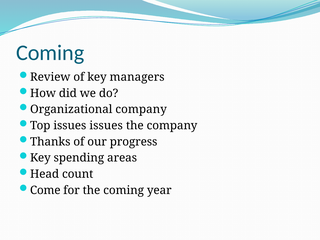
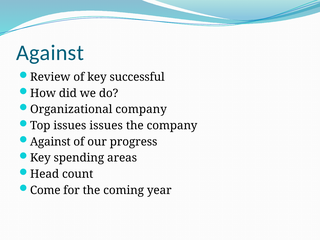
Coming at (50, 53): Coming -> Against
managers: managers -> successful
Thanks at (50, 142): Thanks -> Against
